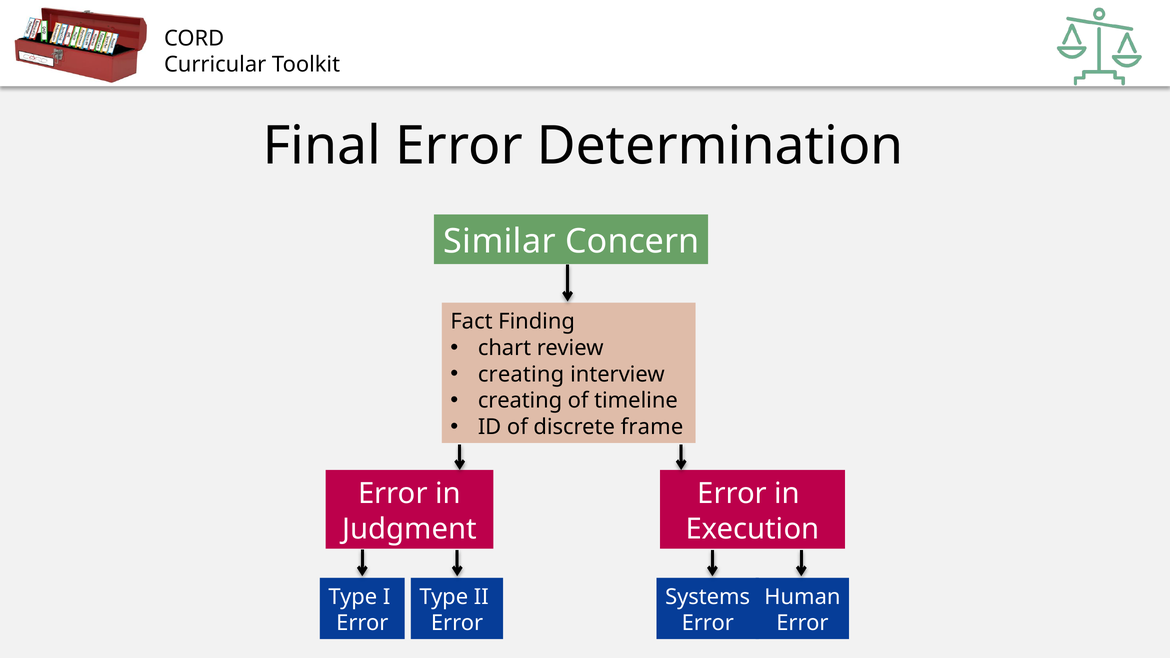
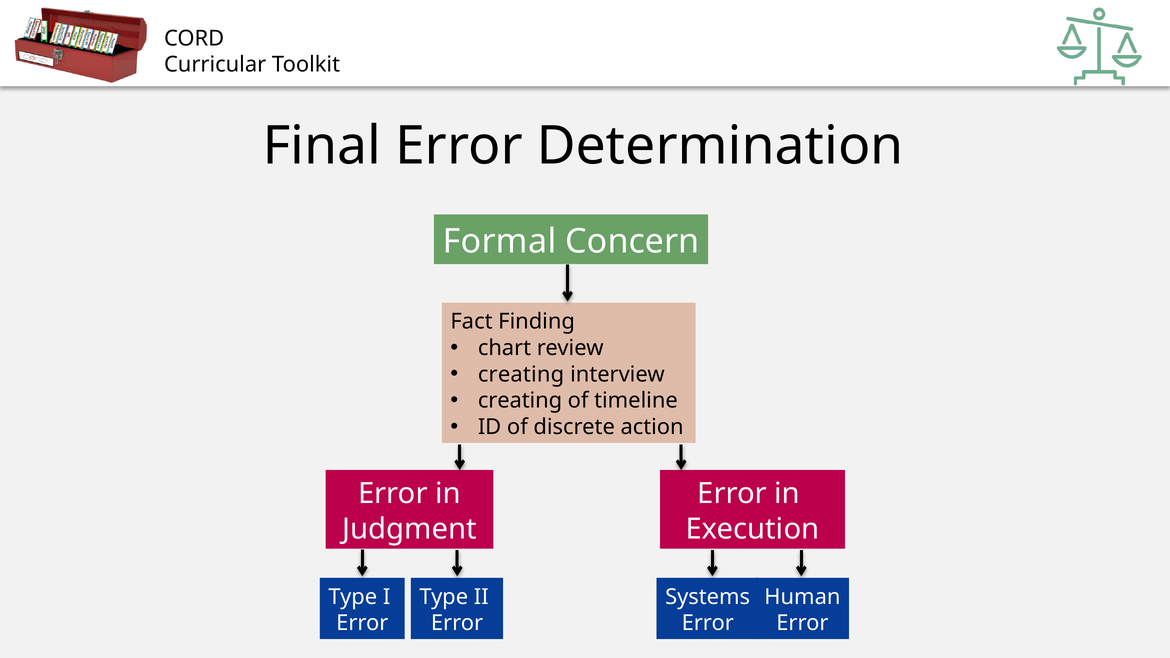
Similar: Similar -> Formal
frame: frame -> action
